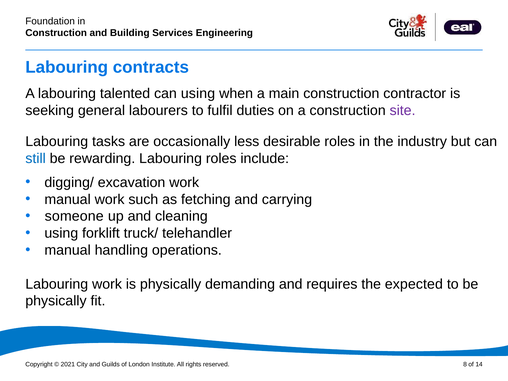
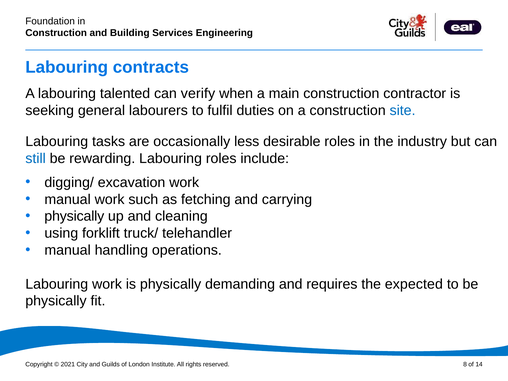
can using: using -> verify
site colour: purple -> blue
someone at (74, 216): someone -> physically
